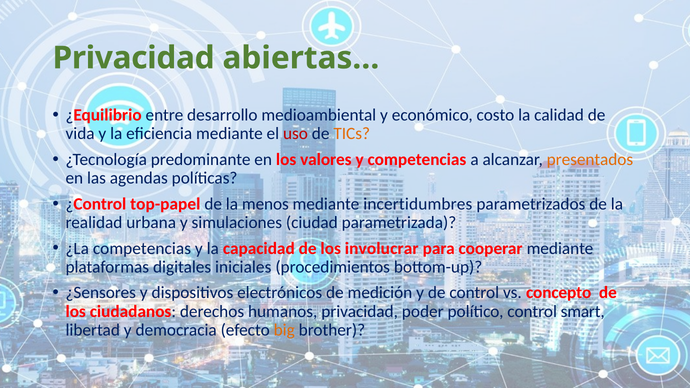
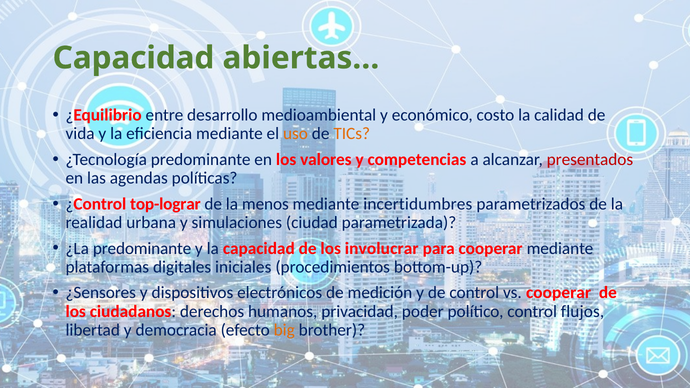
Privacidad at (134, 58): Privacidad -> Capacidad
uso colour: red -> orange
presentados colour: orange -> red
top-papel: top-papel -> top-lograr
¿La competencias: competencias -> predominante
vs concepto: concepto -> cooperar
smart: smart -> flujos
